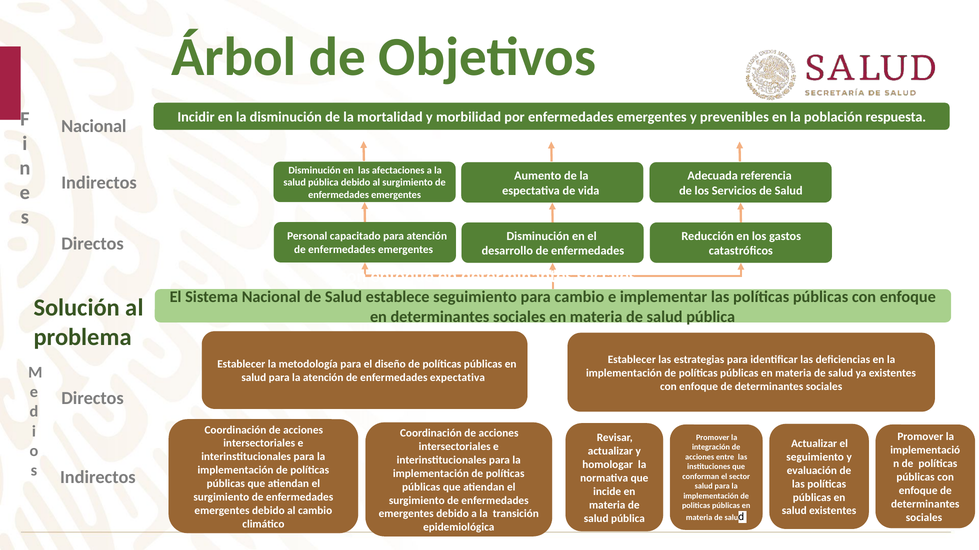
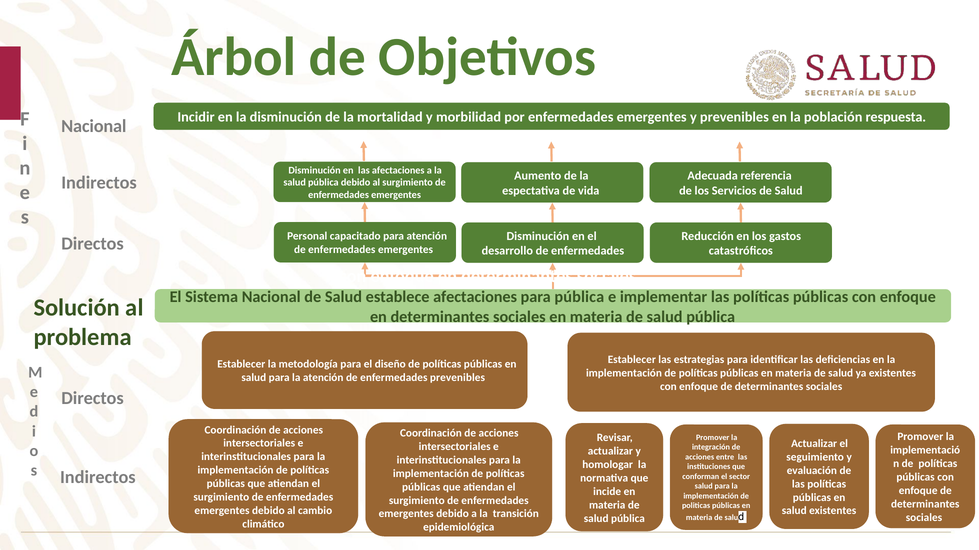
establece seguimiento: seguimiento -> afectaciones
para cambio: cambio -> pública
enfermedades expectativa: expectativa -> prevenibles
